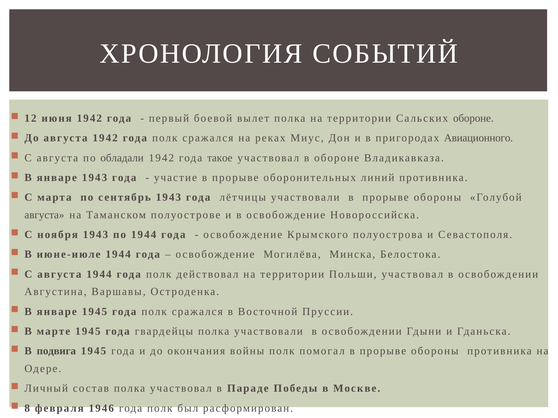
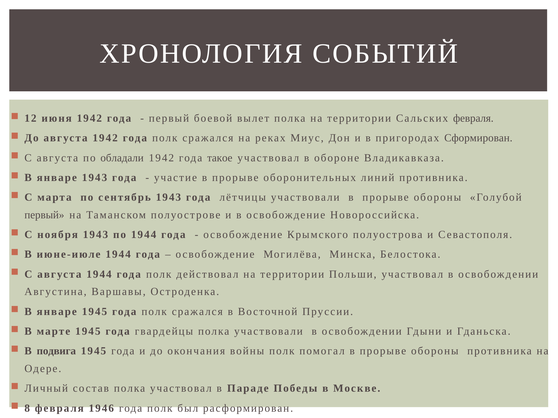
Сальских обороне: обороне -> февраля
Авиационного: Авиационного -> Сформирован
августа at (44, 215): августа -> первый
